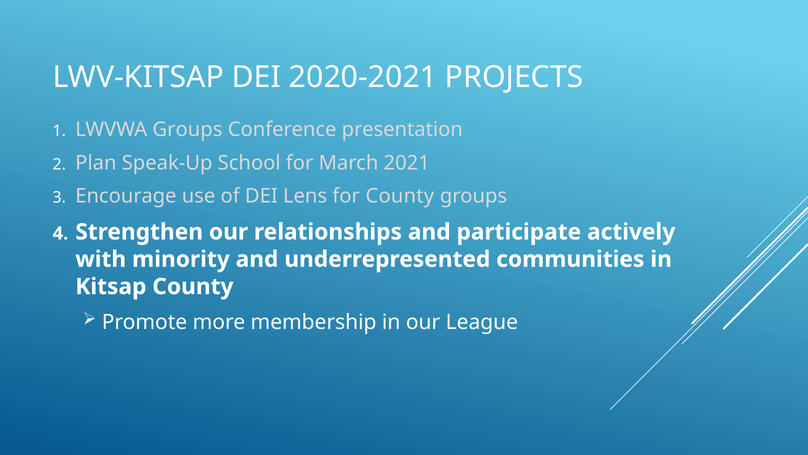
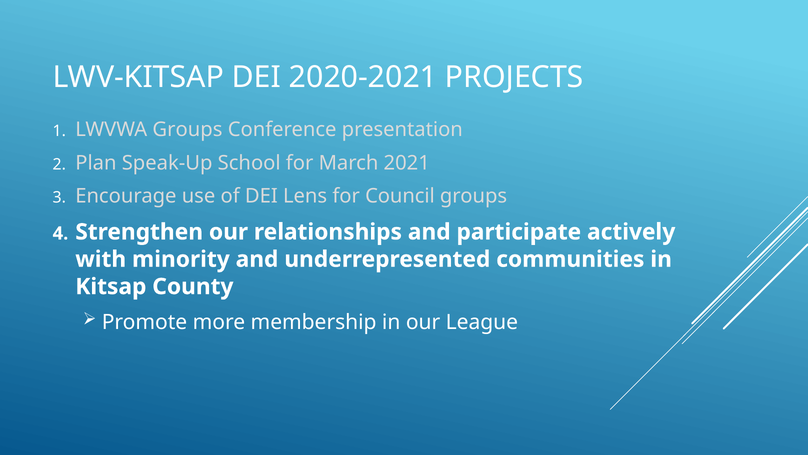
for County: County -> Council
